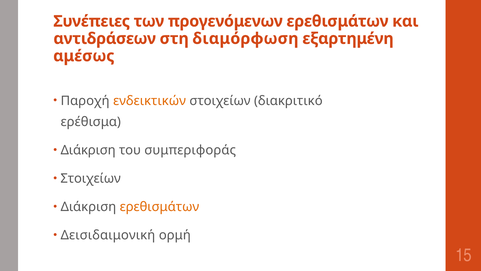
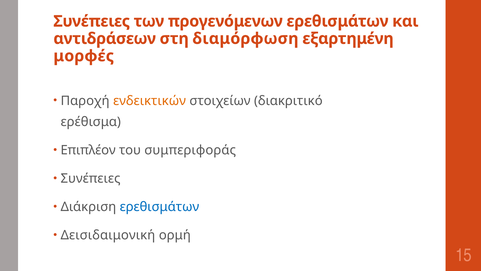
αμέσως: αμέσως -> μορφές
Διάκριση at (88, 150): Διάκριση -> Επιπλέον
Στοιχείων at (91, 178): Στοιχείων -> Συνέπειες
ερεθισμάτων at (159, 207) colour: orange -> blue
